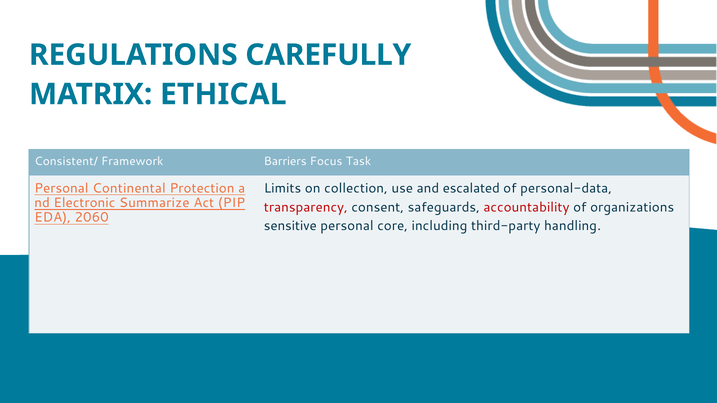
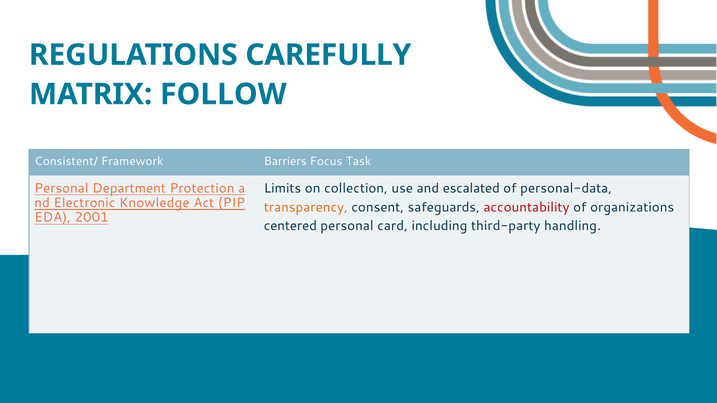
ETHICAL: ETHICAL -> FOLLOW
Continental: Continental -> Department
Summarize: Summarize -> Knowledge
transparency colour: red -> orange
2060: 2060 -> 2001
sensitive: sensitive -> centered
core: core -> card
